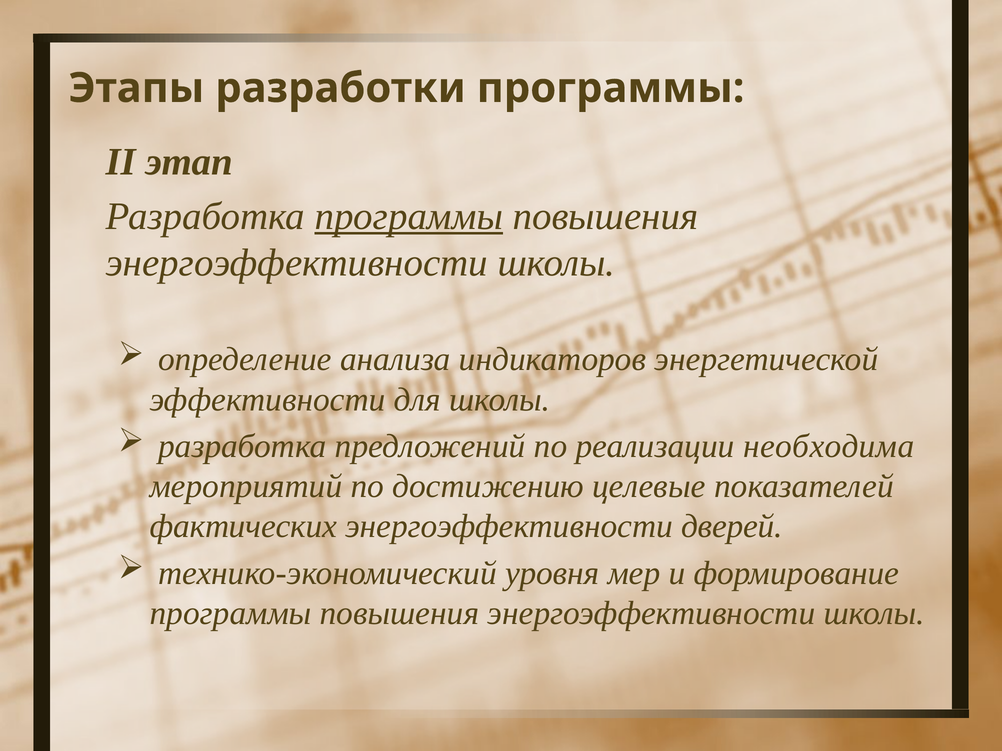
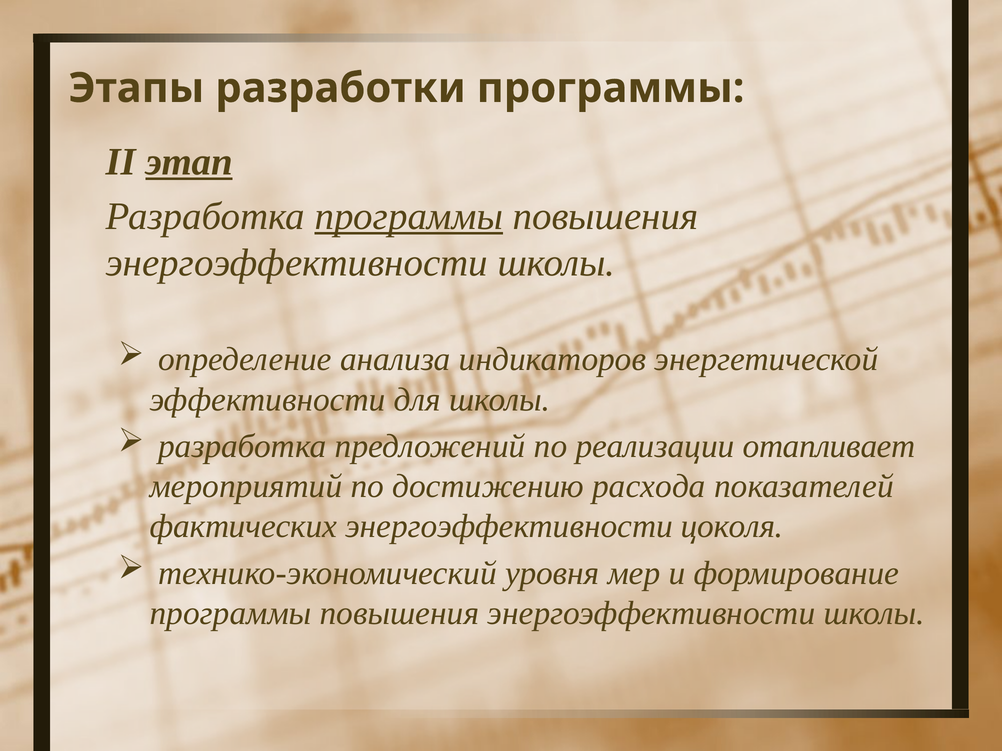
этап underline: none -> present
необходима: необходима -> отапливает
целевые: целевые -> расхода
дверей: дверей -> цоколя
